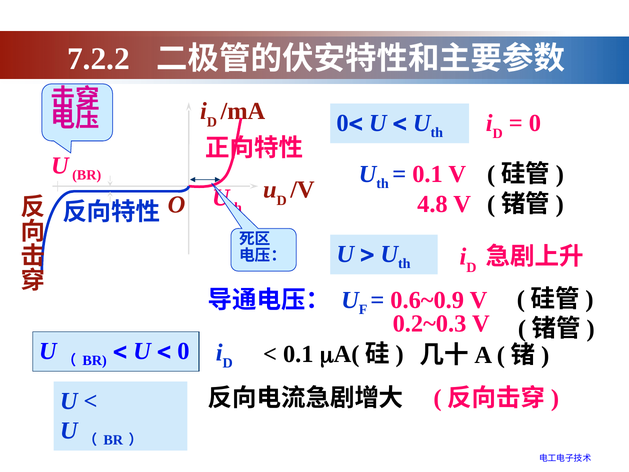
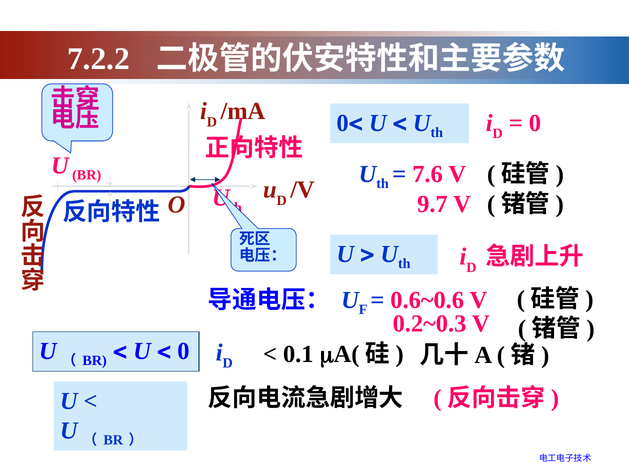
0.1 at (428, 174): 0.1 -> 7.6
4.8: 4.8 -> 9.7
0.6~0.9: 0.6~0.9 -> 0.6~0.6
